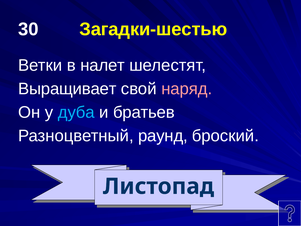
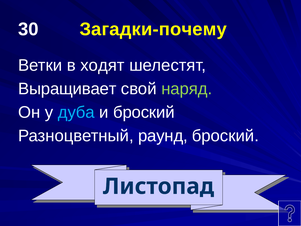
Загадки-шестью: Загадки-шестью -> Загадки-почему
налет: налет -> ходят
наряд colour: pink -> light green
и братьев: братьев -> броский
